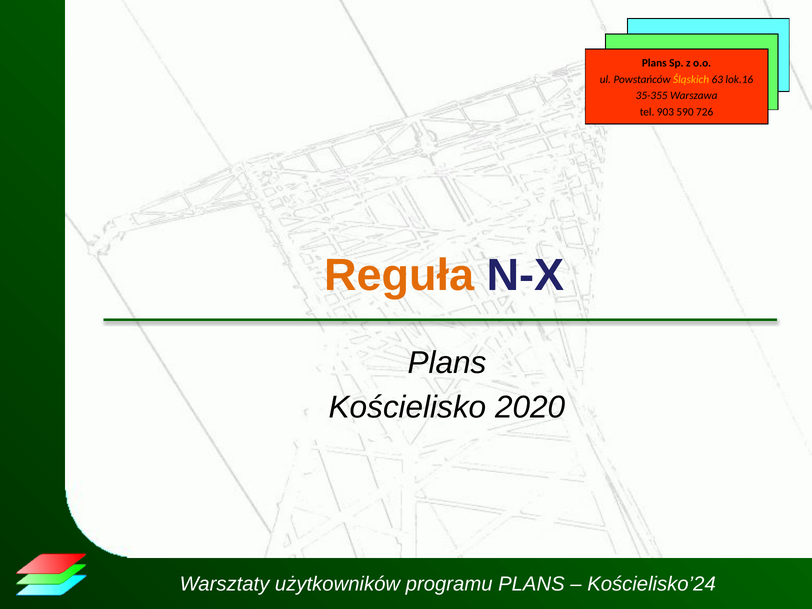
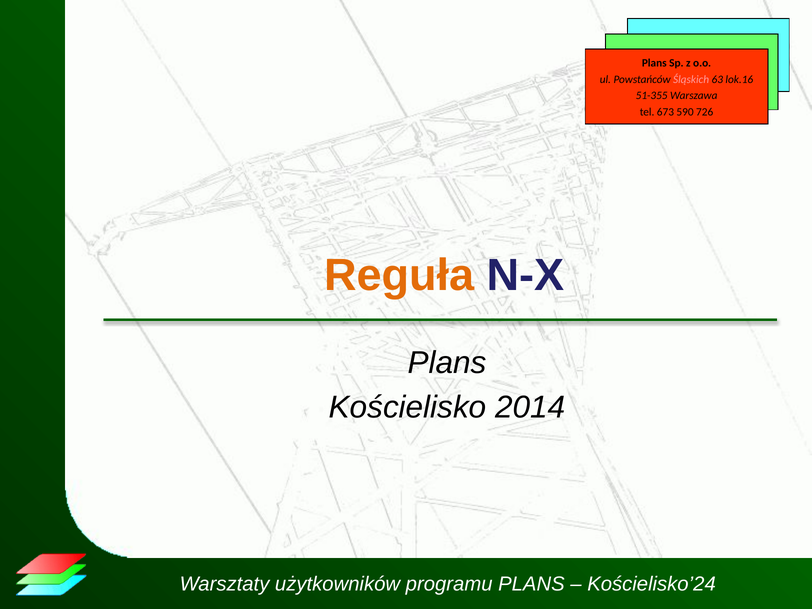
Śląskich colour: yellow -> pink
35-355: 35-355 -> 51-355
903: 903 -> 673
2020: 2020 -> 2014
